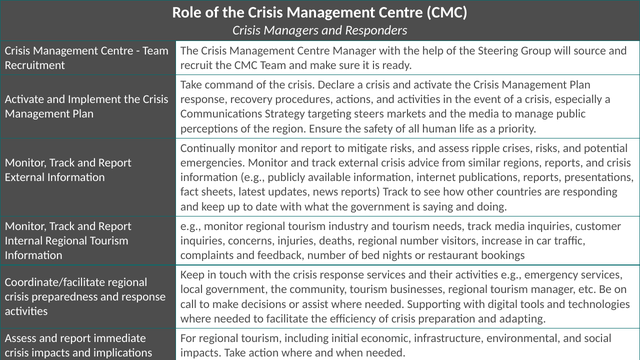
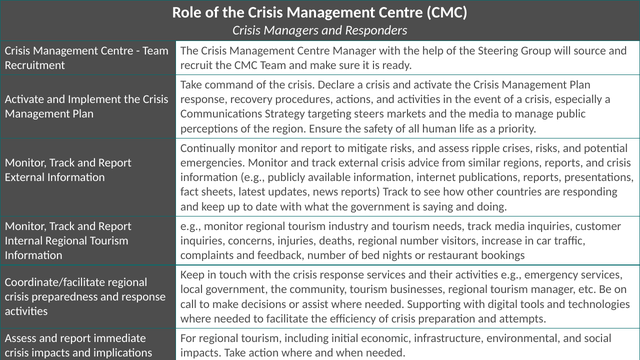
adapting: adapting -> attempts
